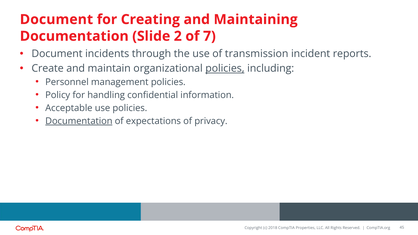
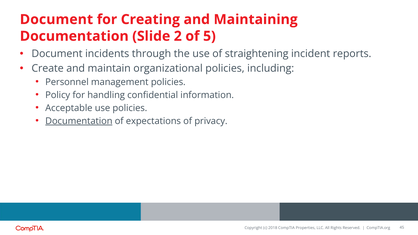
7: 7 -> 5
transmission: transmission -> straightening
policies at (225, 69) underline: present -> none
